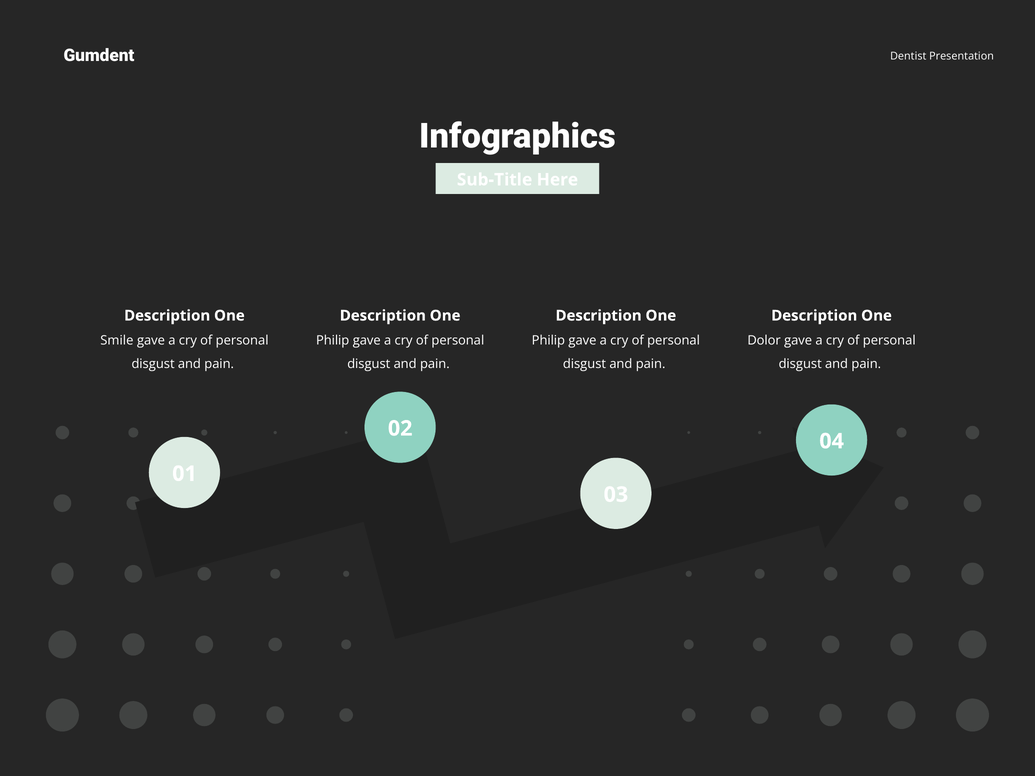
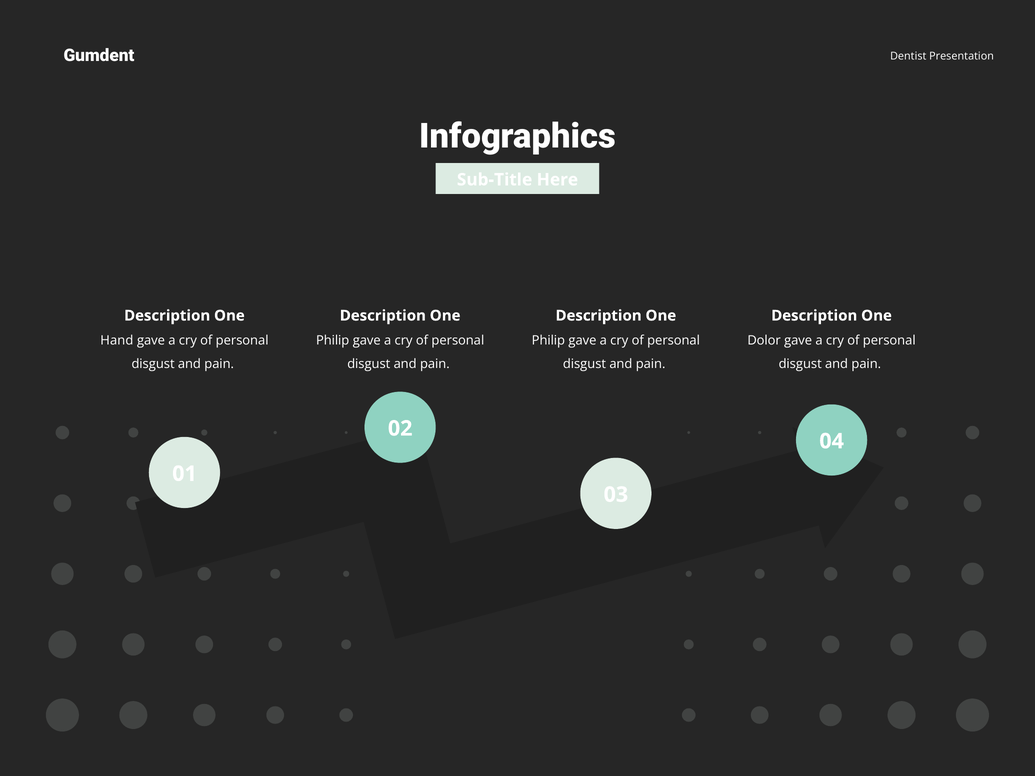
Smile: Smile -> Hand
